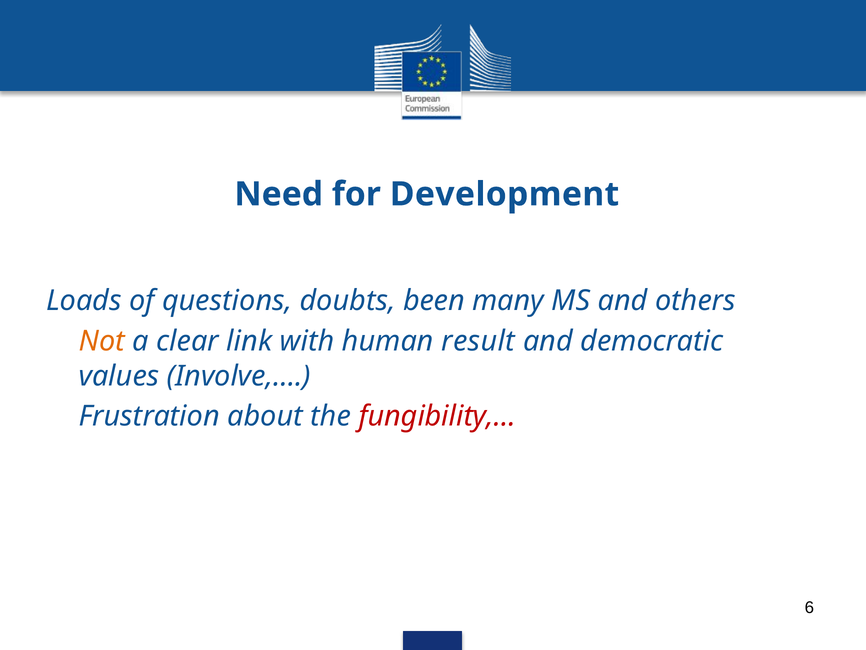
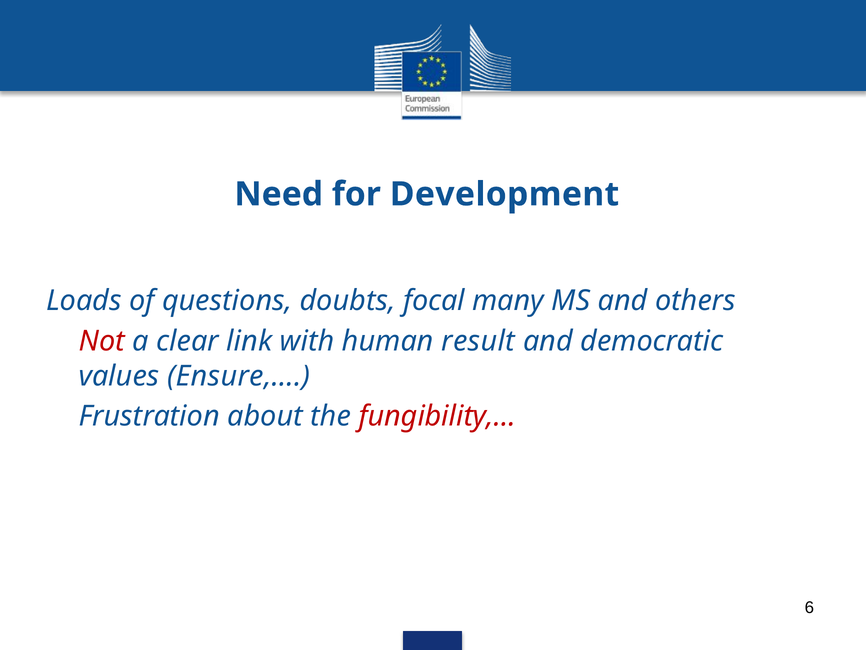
been: been -> focal
Not colour: orange -> red
Involve,…: Involve,… -> Ensure,…
